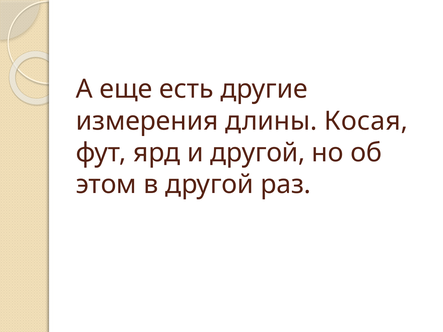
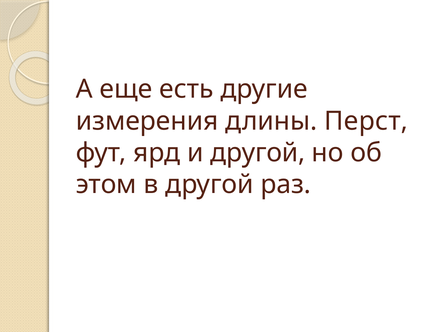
Косая: Косая -> Перст
